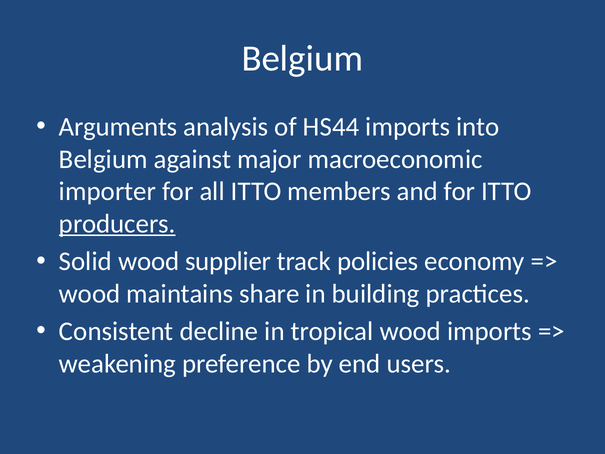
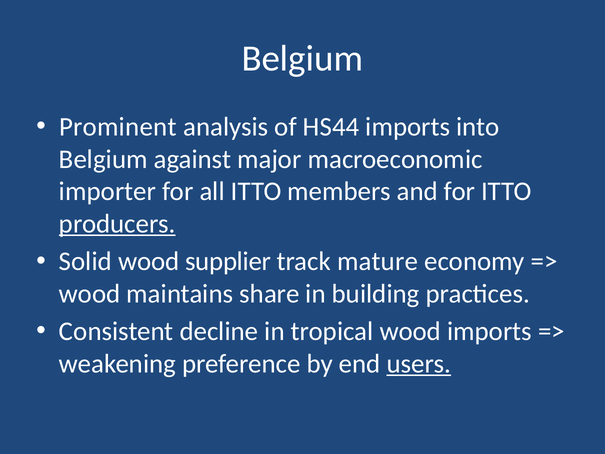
Arguments: Arguments -> Prominent
policies: policies -> mature
users underline: none -> present
